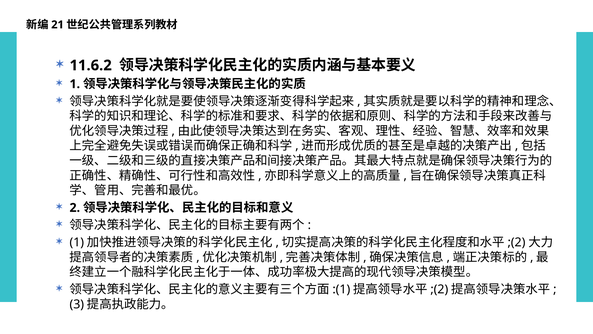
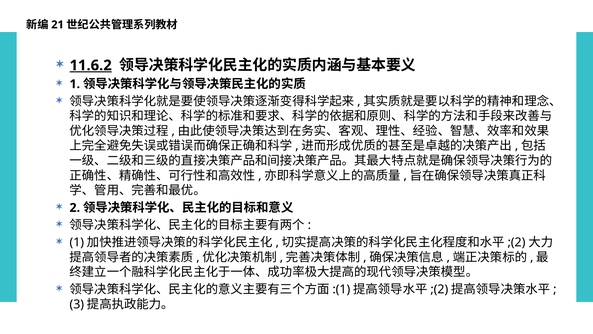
11.6.2 underline: none -> present
